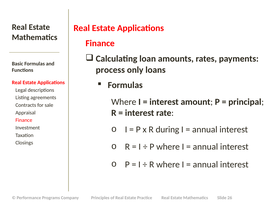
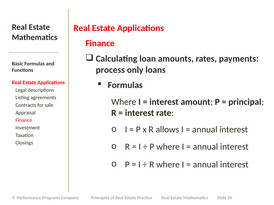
during: during -> allows
